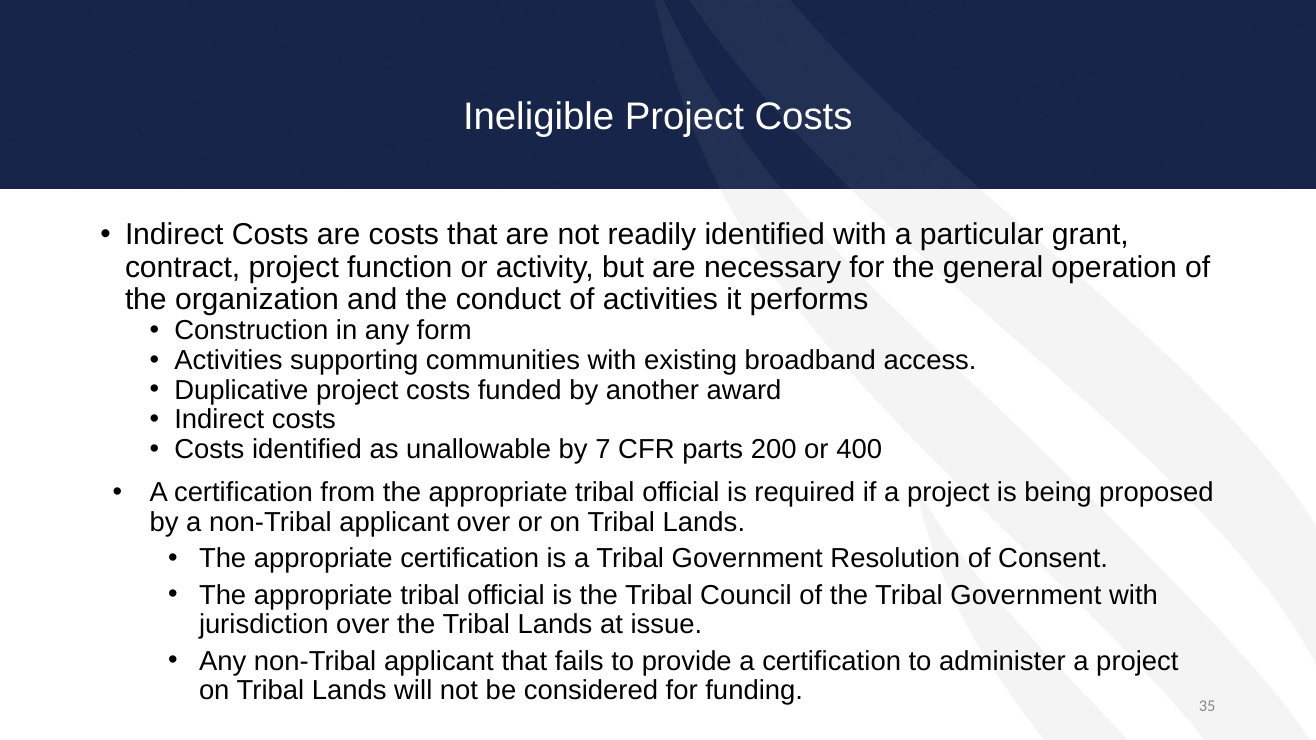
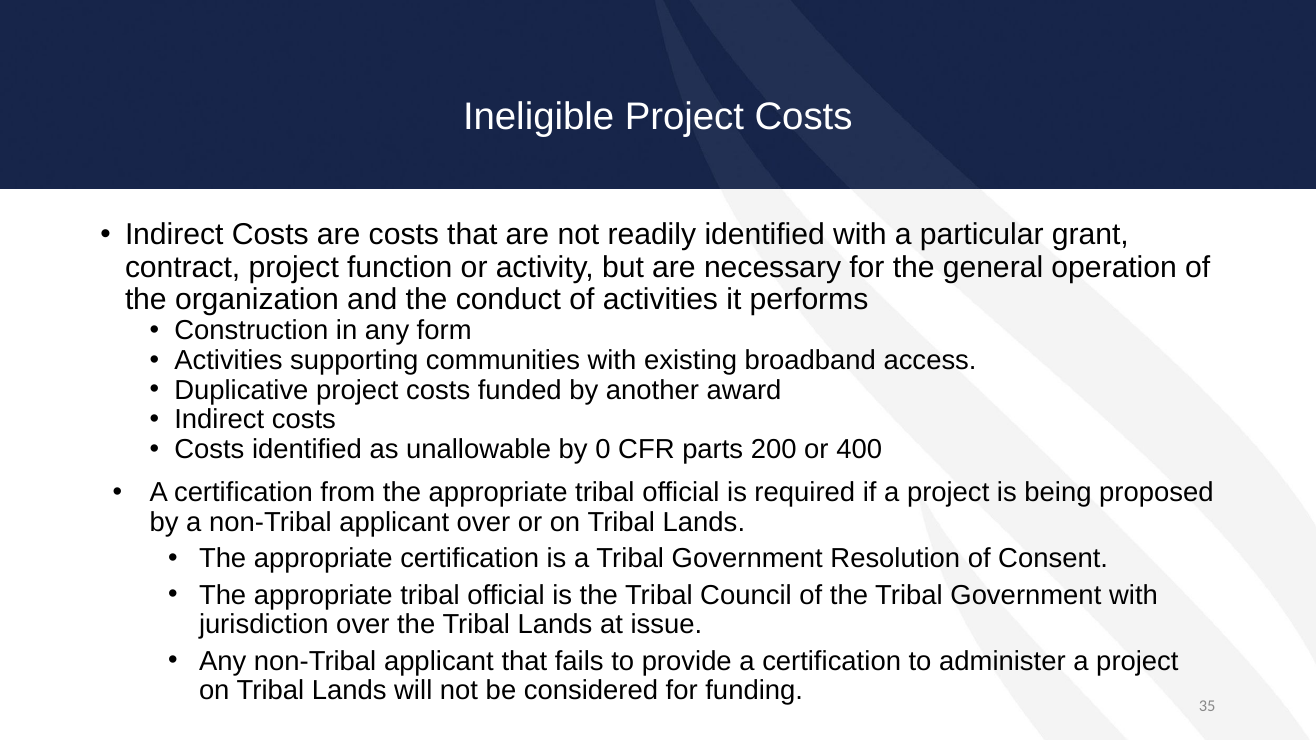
7: 7 -> 0
